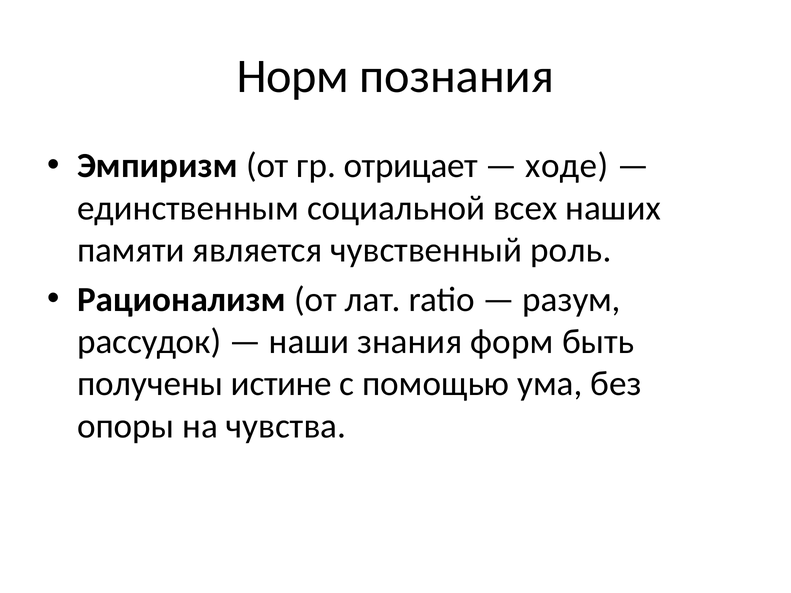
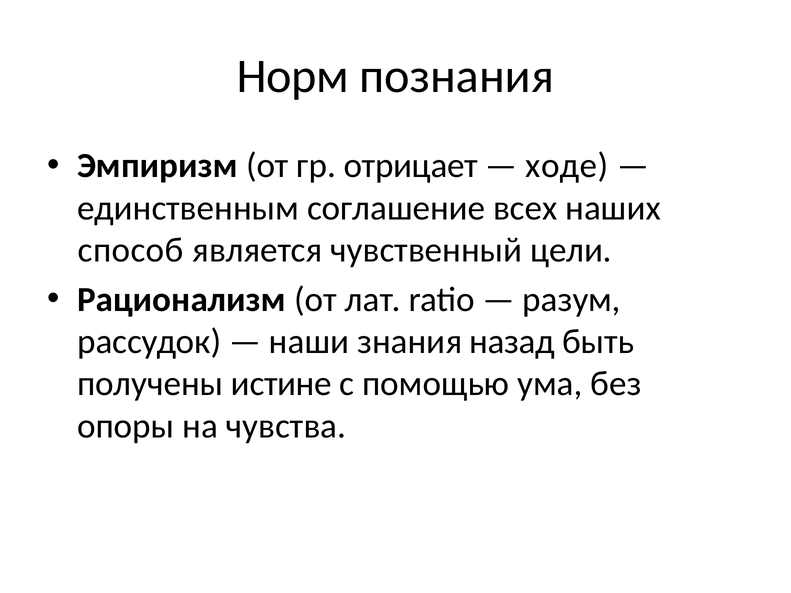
социальной: социальной -> соглашение
памяти: памяти -> способ
роль: роль -> цели
форм: форм -> назад
